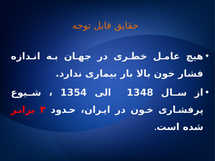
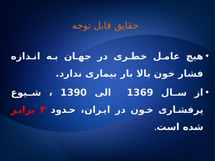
1354: 1354 -> 1390
1348: 1348 -> 1369
